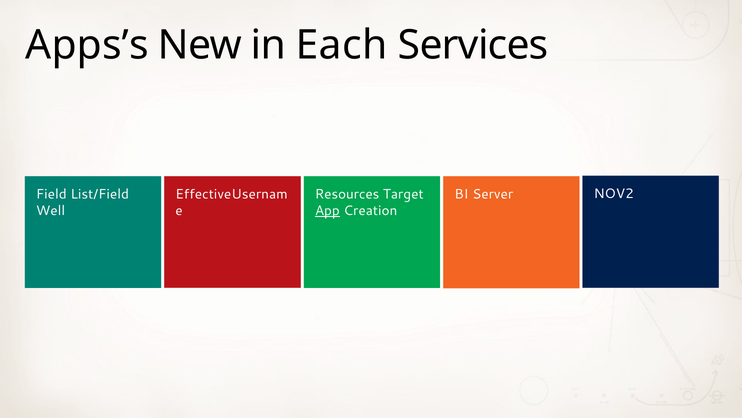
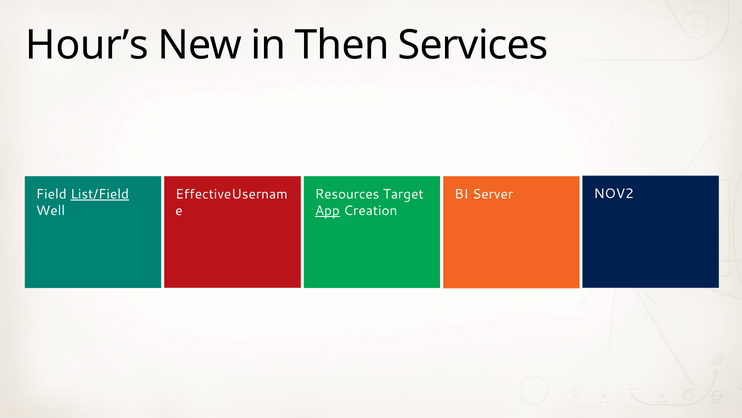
Apps’s: Apps’s -> Hour’s
Each: Each -> Then
List/Field underline: none -> present
